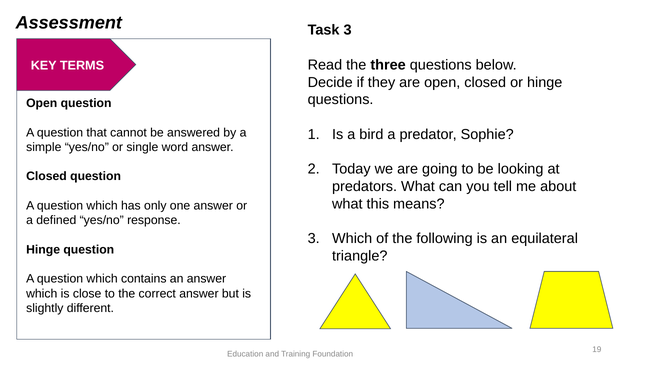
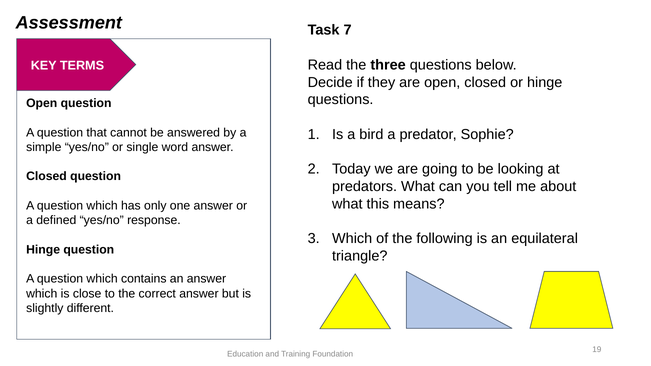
Task 3: 3 -> 7
